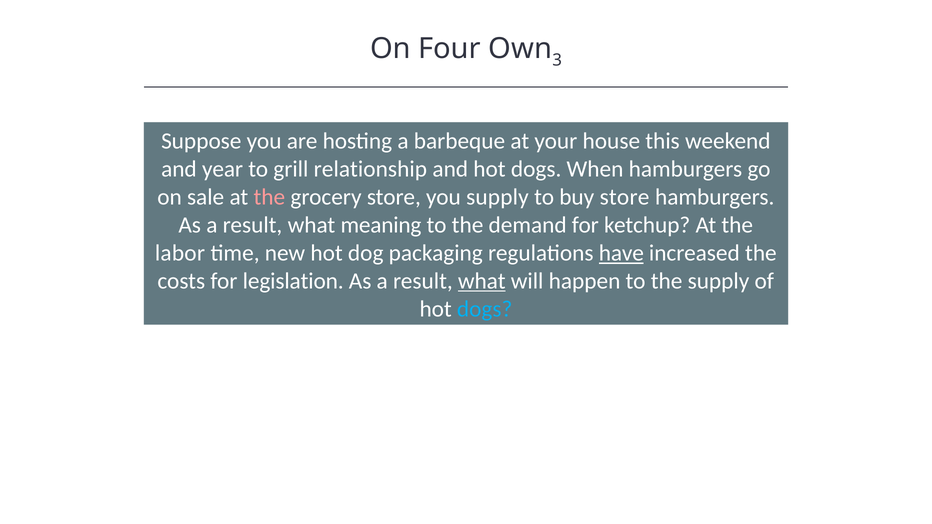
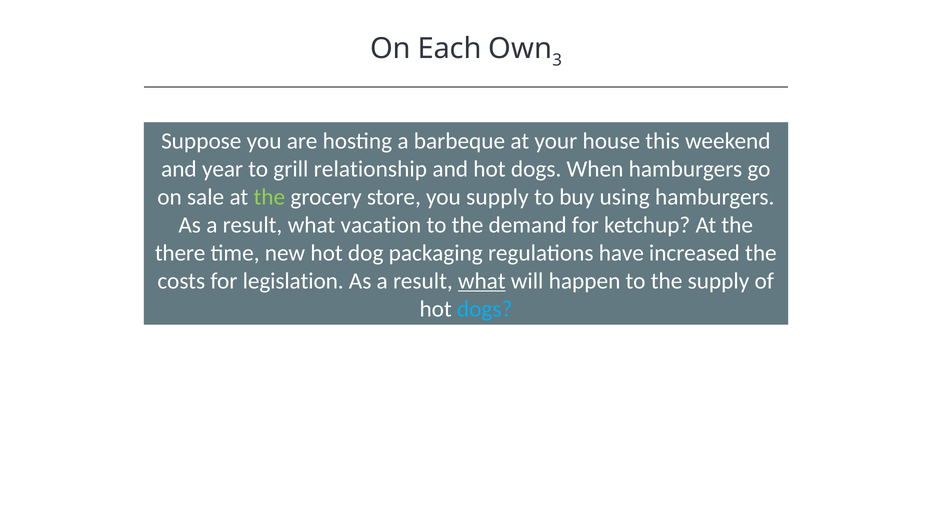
Four: Four -> Each
the at (269, 197) colour: pink -> light green
buy store: store -> using
meaning: meaning -> vacation
labor: labor -> there
have underline: present -> none
